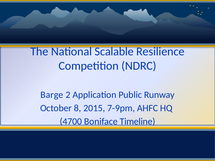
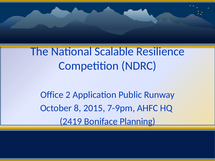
Barge: Barge -> Office
4700: 4700 -> 2419
Timeline: Timeline -> Planning
